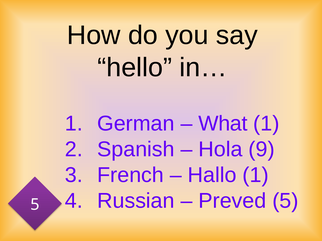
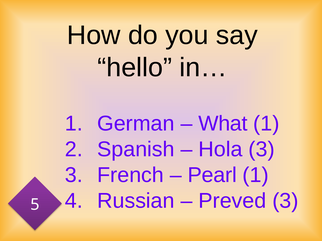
Hola 9: 9 -> 3
Hallo: Hallo -> Pearl
Preved 5: 5 -> 3
